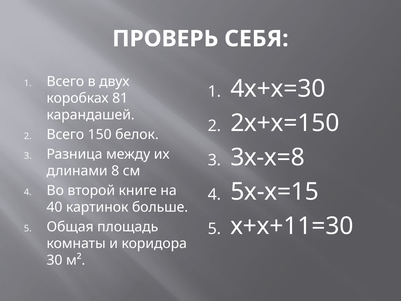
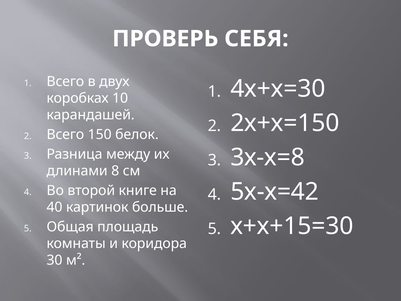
81: 81 -> 10
5х-х=15: 5х-х=15 -> 5х-х=42
х+х+11=30: х+х+11=30 -> х+х+15=30
